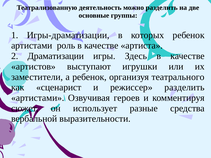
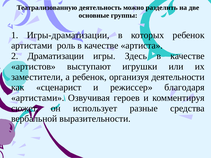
театрального: театрального -> деятельности
режиссер разделить: разделить -> благодаря
